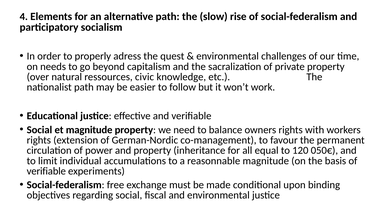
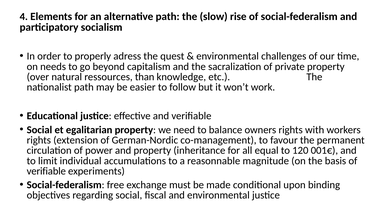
civic: civic -> than
et magnitude: magnitude -> egalitarian
050€: 050€ -> 001€
